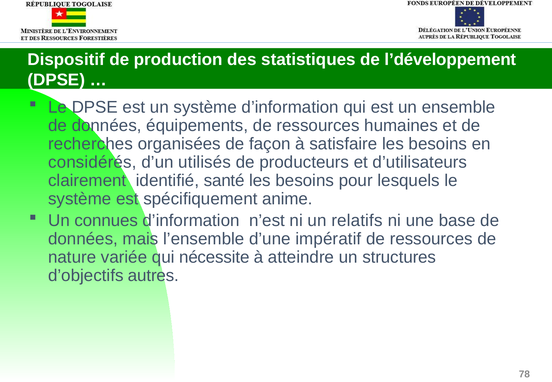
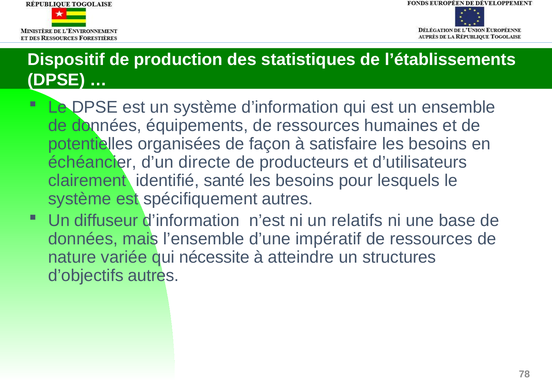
l’développement: l’développement -> l’établissements
recherches: recherches -> potentielles
considérés: considérés -> échéancier
utilisés: utilisés -> directe
spécifiquement anime: anime -> autres
connues: connues -> diffuseur
